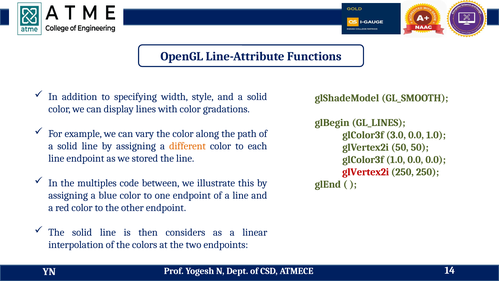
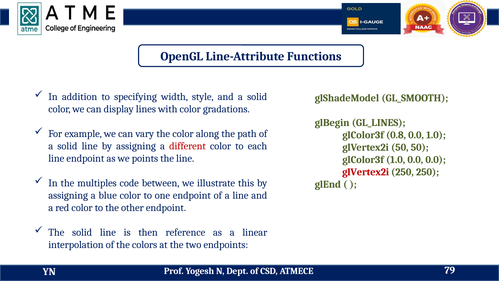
3.0: 3.0 -> 0.8
different colour: orange -> red
stored: stored -> points
considers: considers -> reference
14: 14 -> 79
